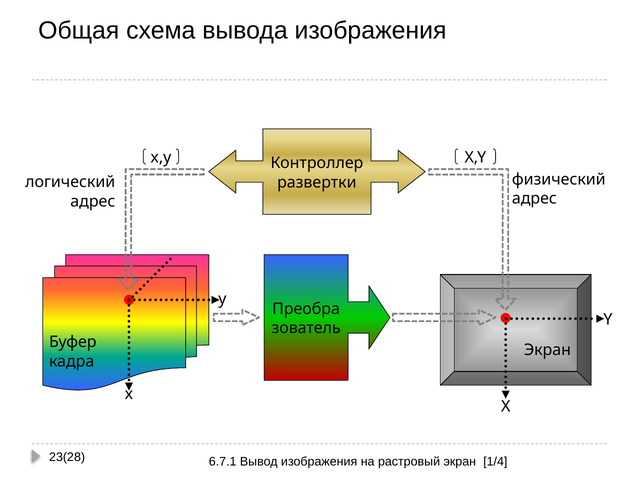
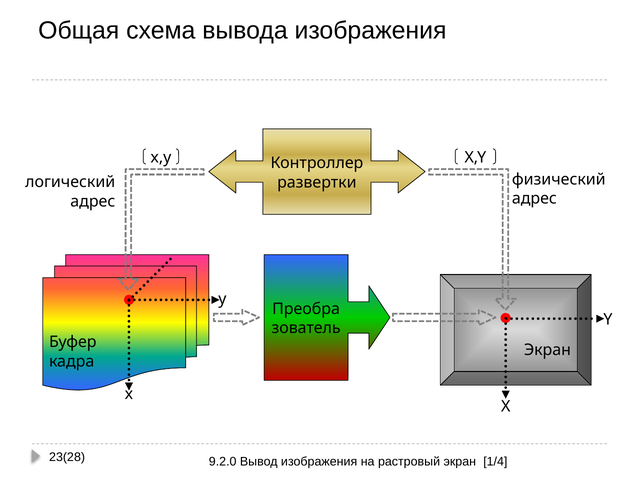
6.7.1: 6.7.1 -> 9.2.0
